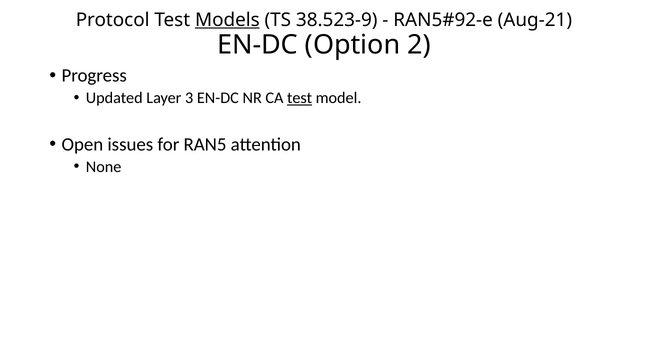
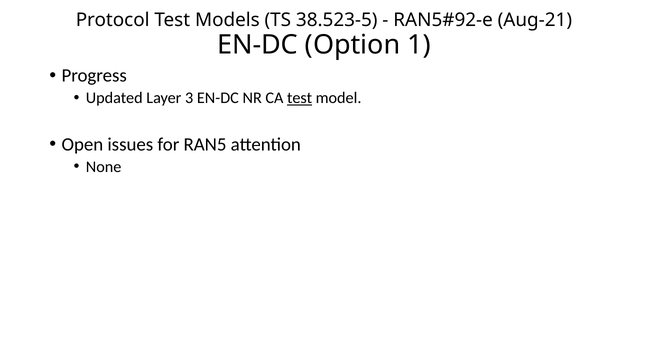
Models underline: present -> none
38.523-9: 38.523-9 -> 38.523-5
2: 2 -> 1
